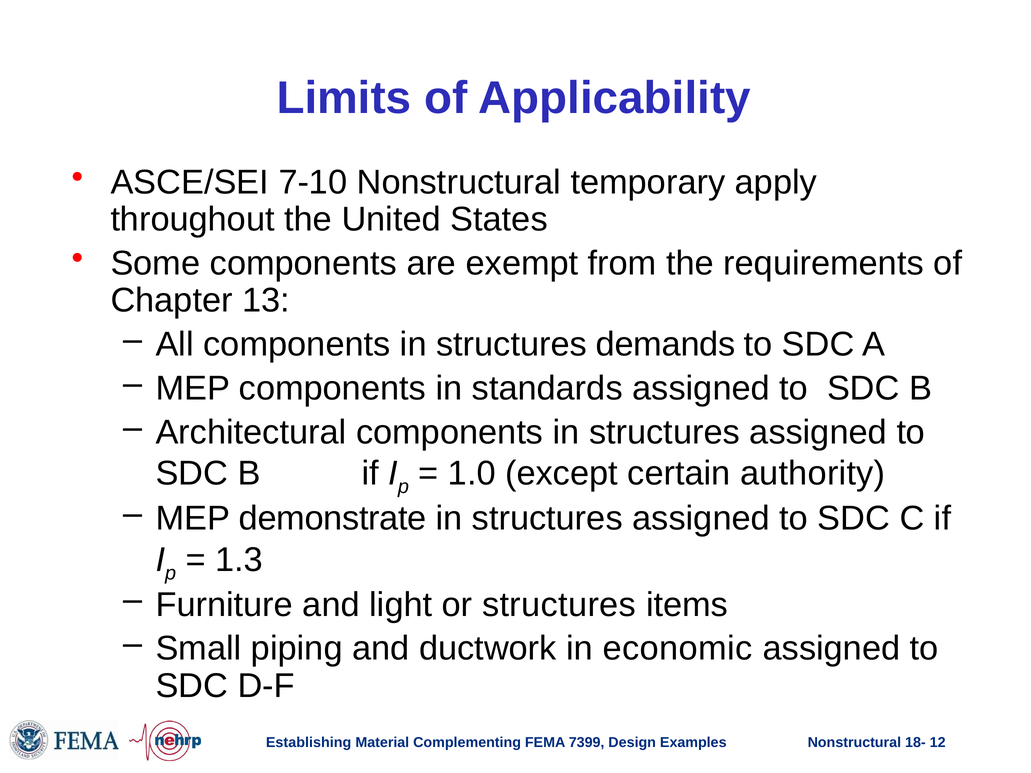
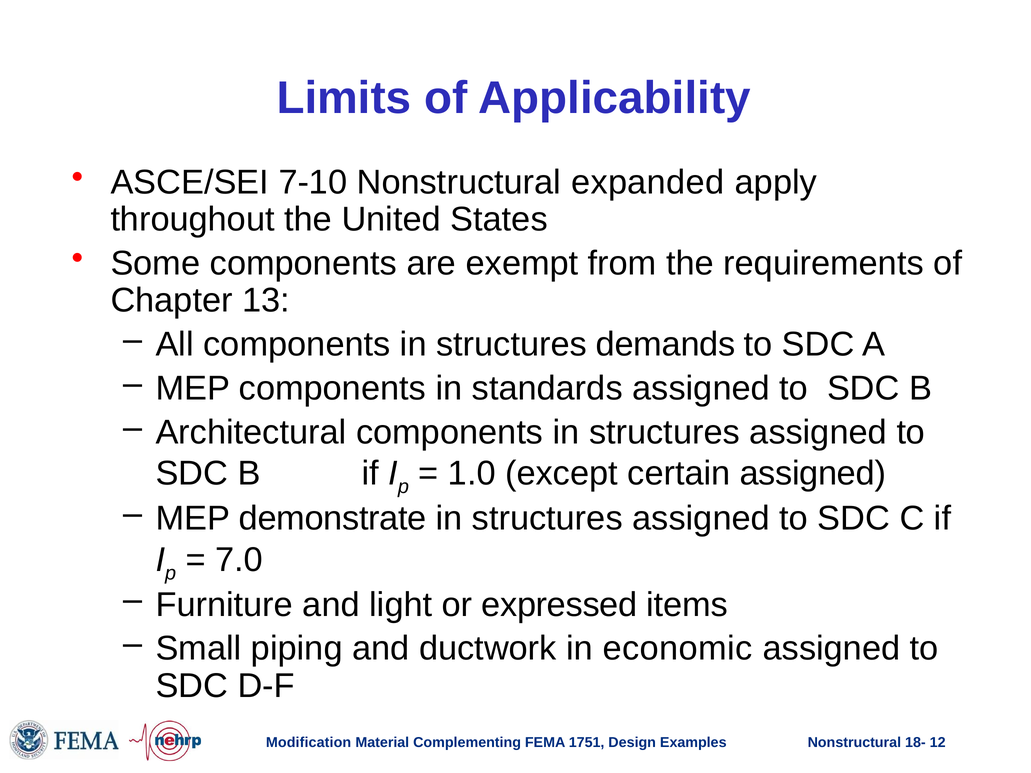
temporary: temporary -> expanded
certain authority: authority -> assigned
1.3: 1.3 -> 7.0
or structures: structures -> expressed
Establishing: Establishing -> Modification
7399: 7399 -> 1751
